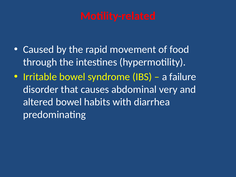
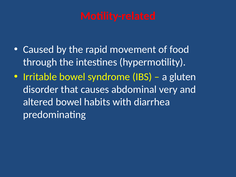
failure: failure -> gluten
